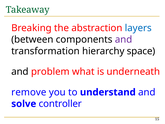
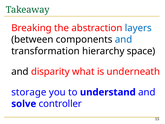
and at (124, 39) colour: purple -> blue
problem: problem -> disparity
remove: remove -> storage
